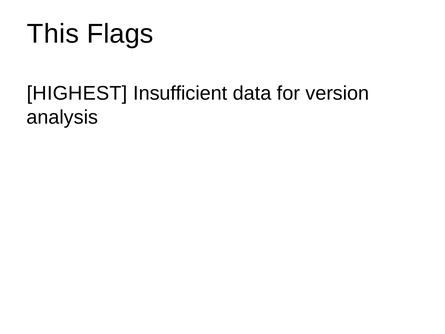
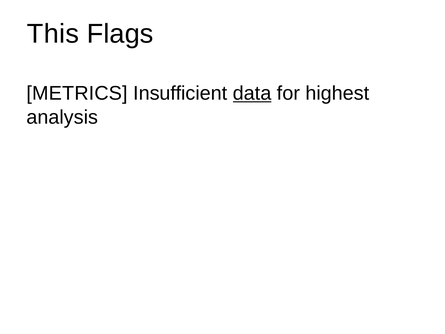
HIGHEST: HIGHEST -> METRICS
data underline: none -> present
version: version -> highest
